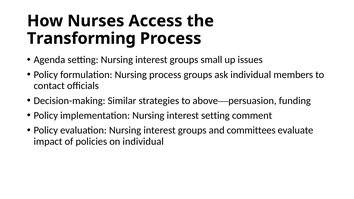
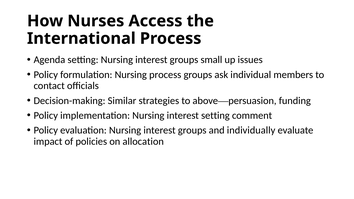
Transforming: Transforming -> International
committees: committees -> individually
on individual: individual -> allocation
